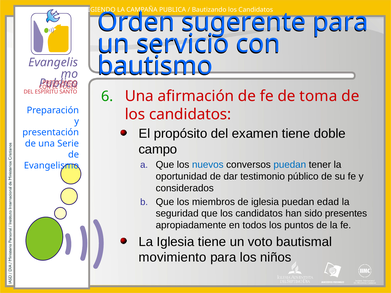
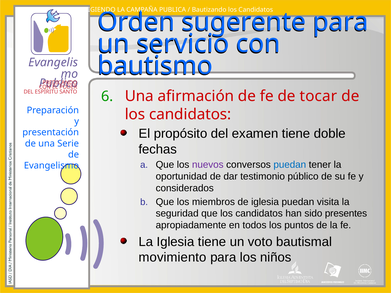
toma: toma -> tocar
campo: campo -> fechas
nuevos colour: blue -> purple
edad: edad -> visita
